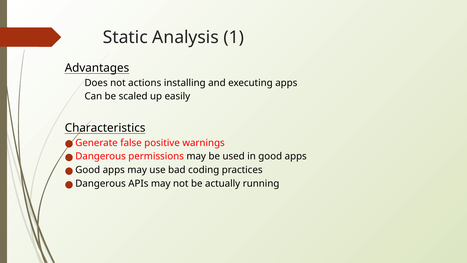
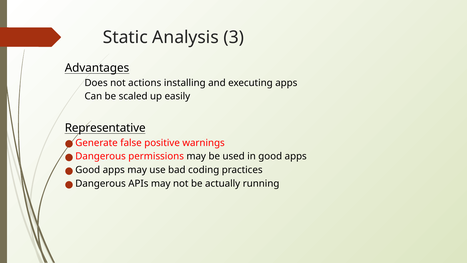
1: 1 -> 3
Characteristics: Characteristics -> Representative
